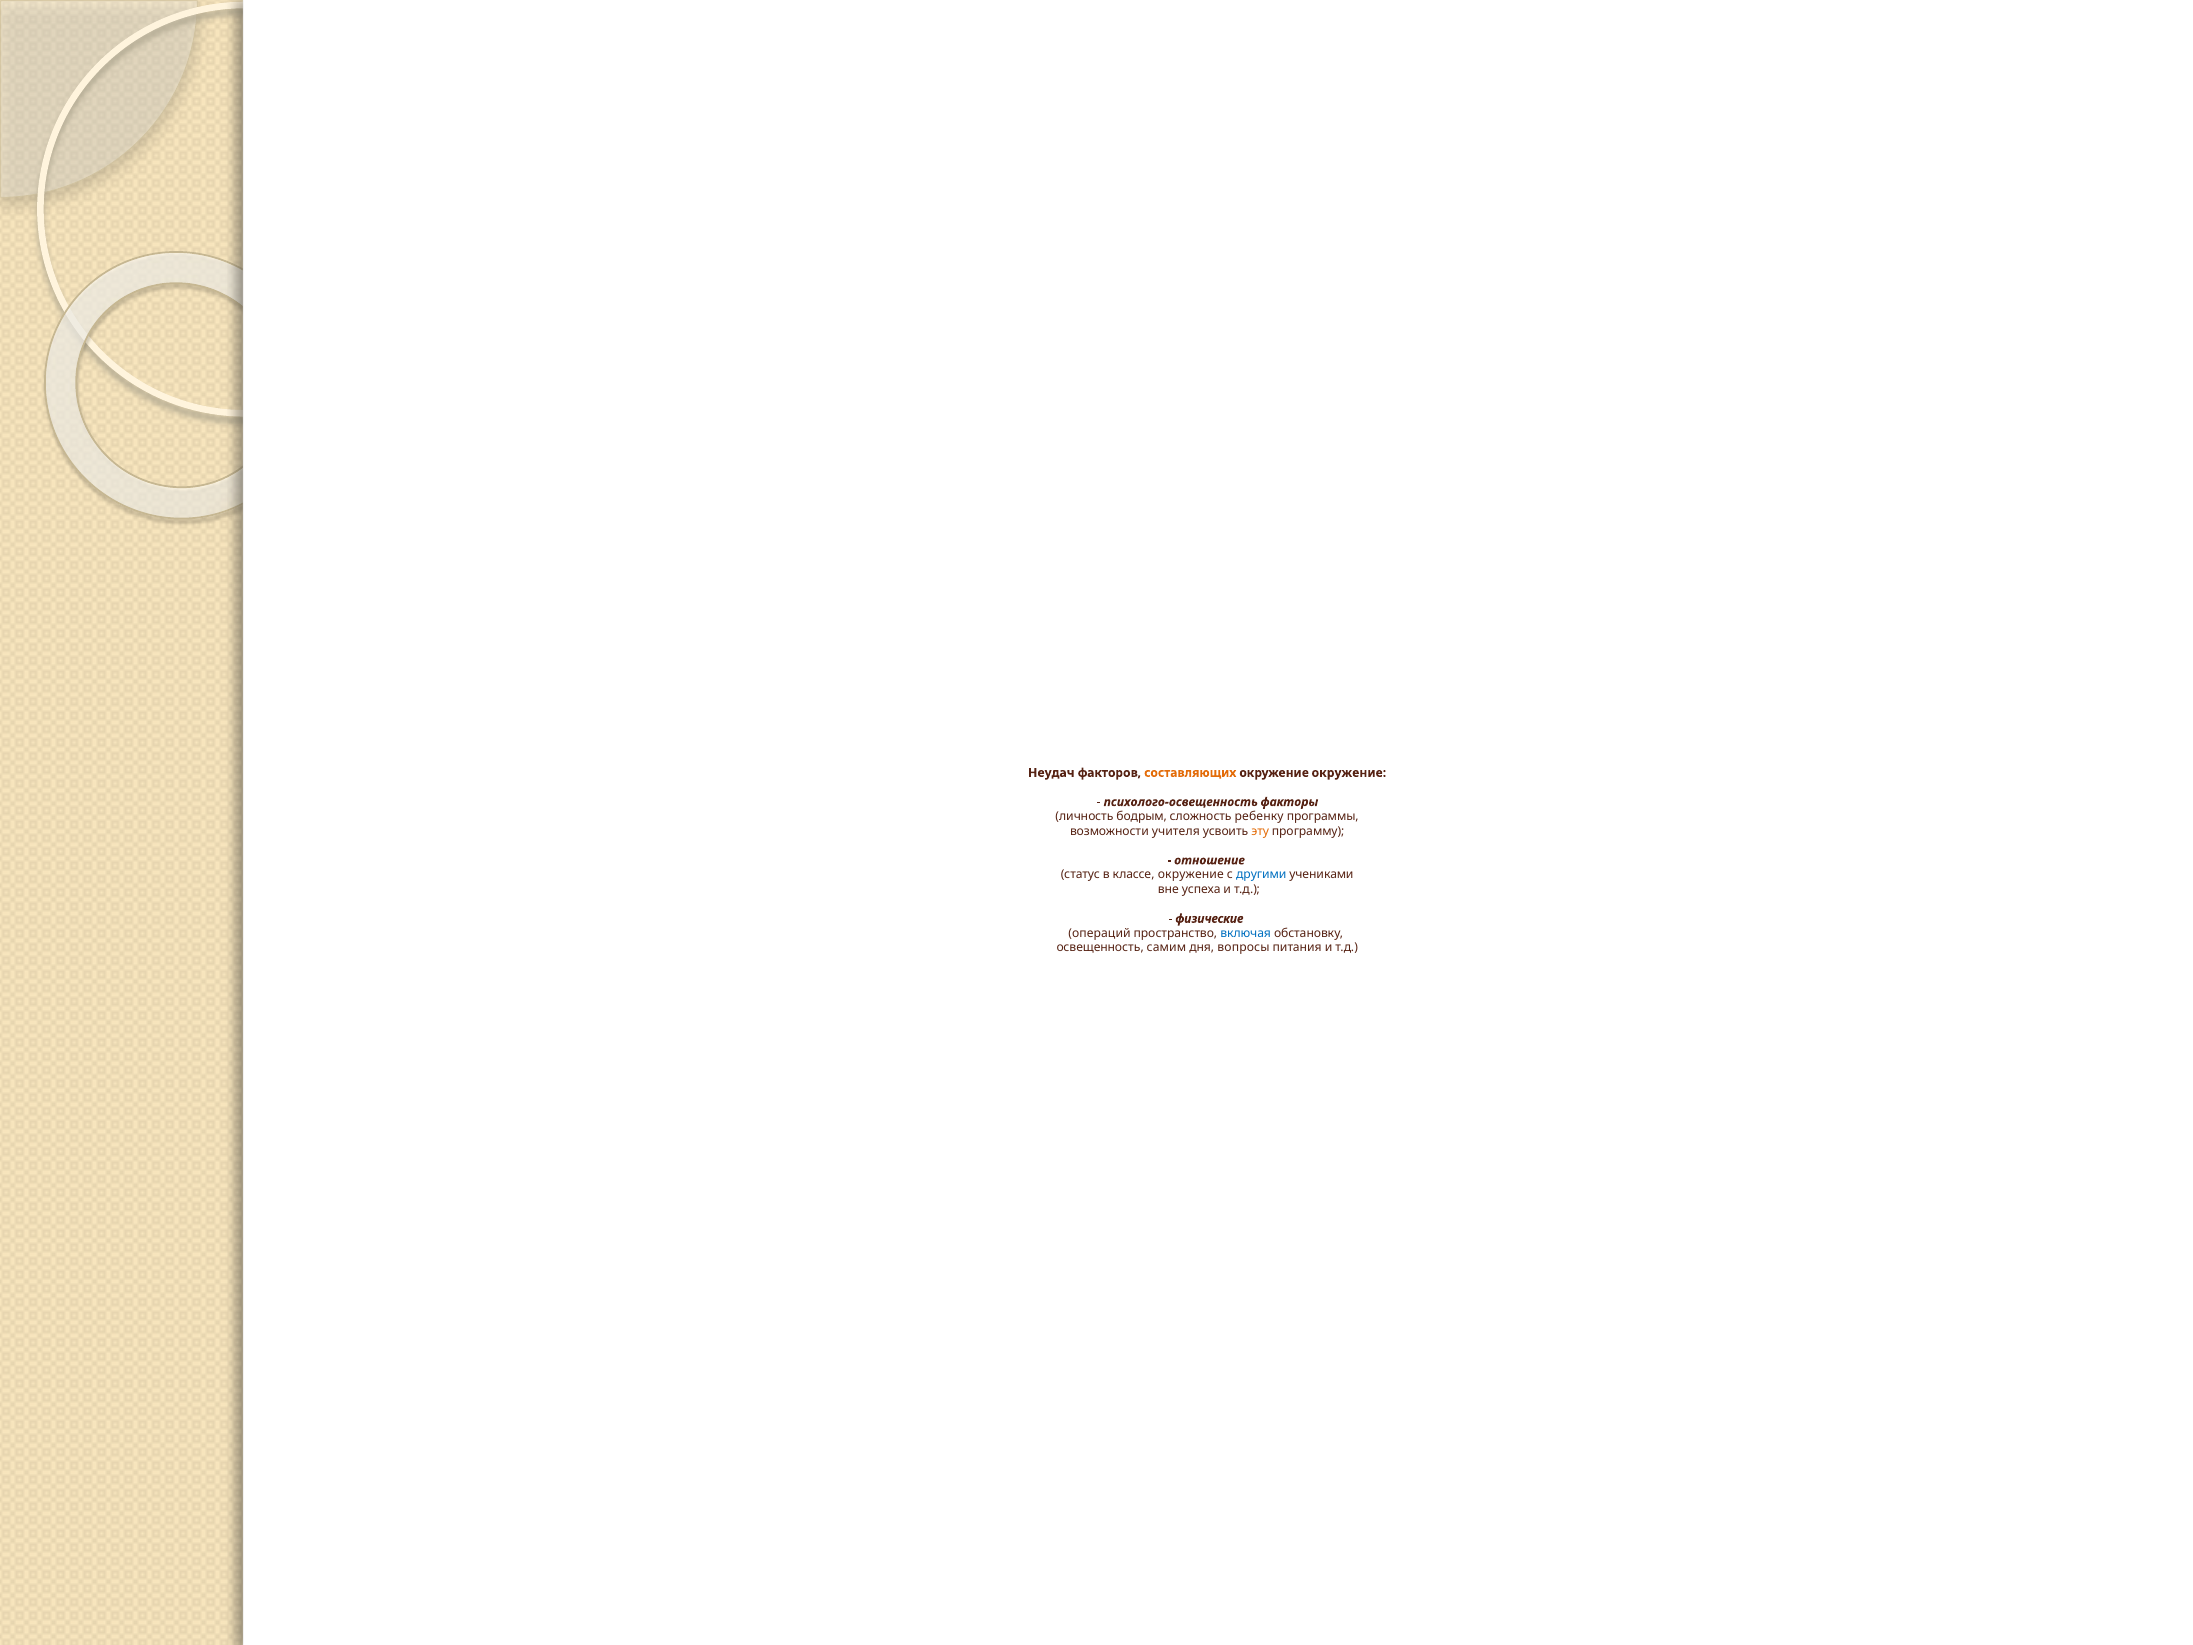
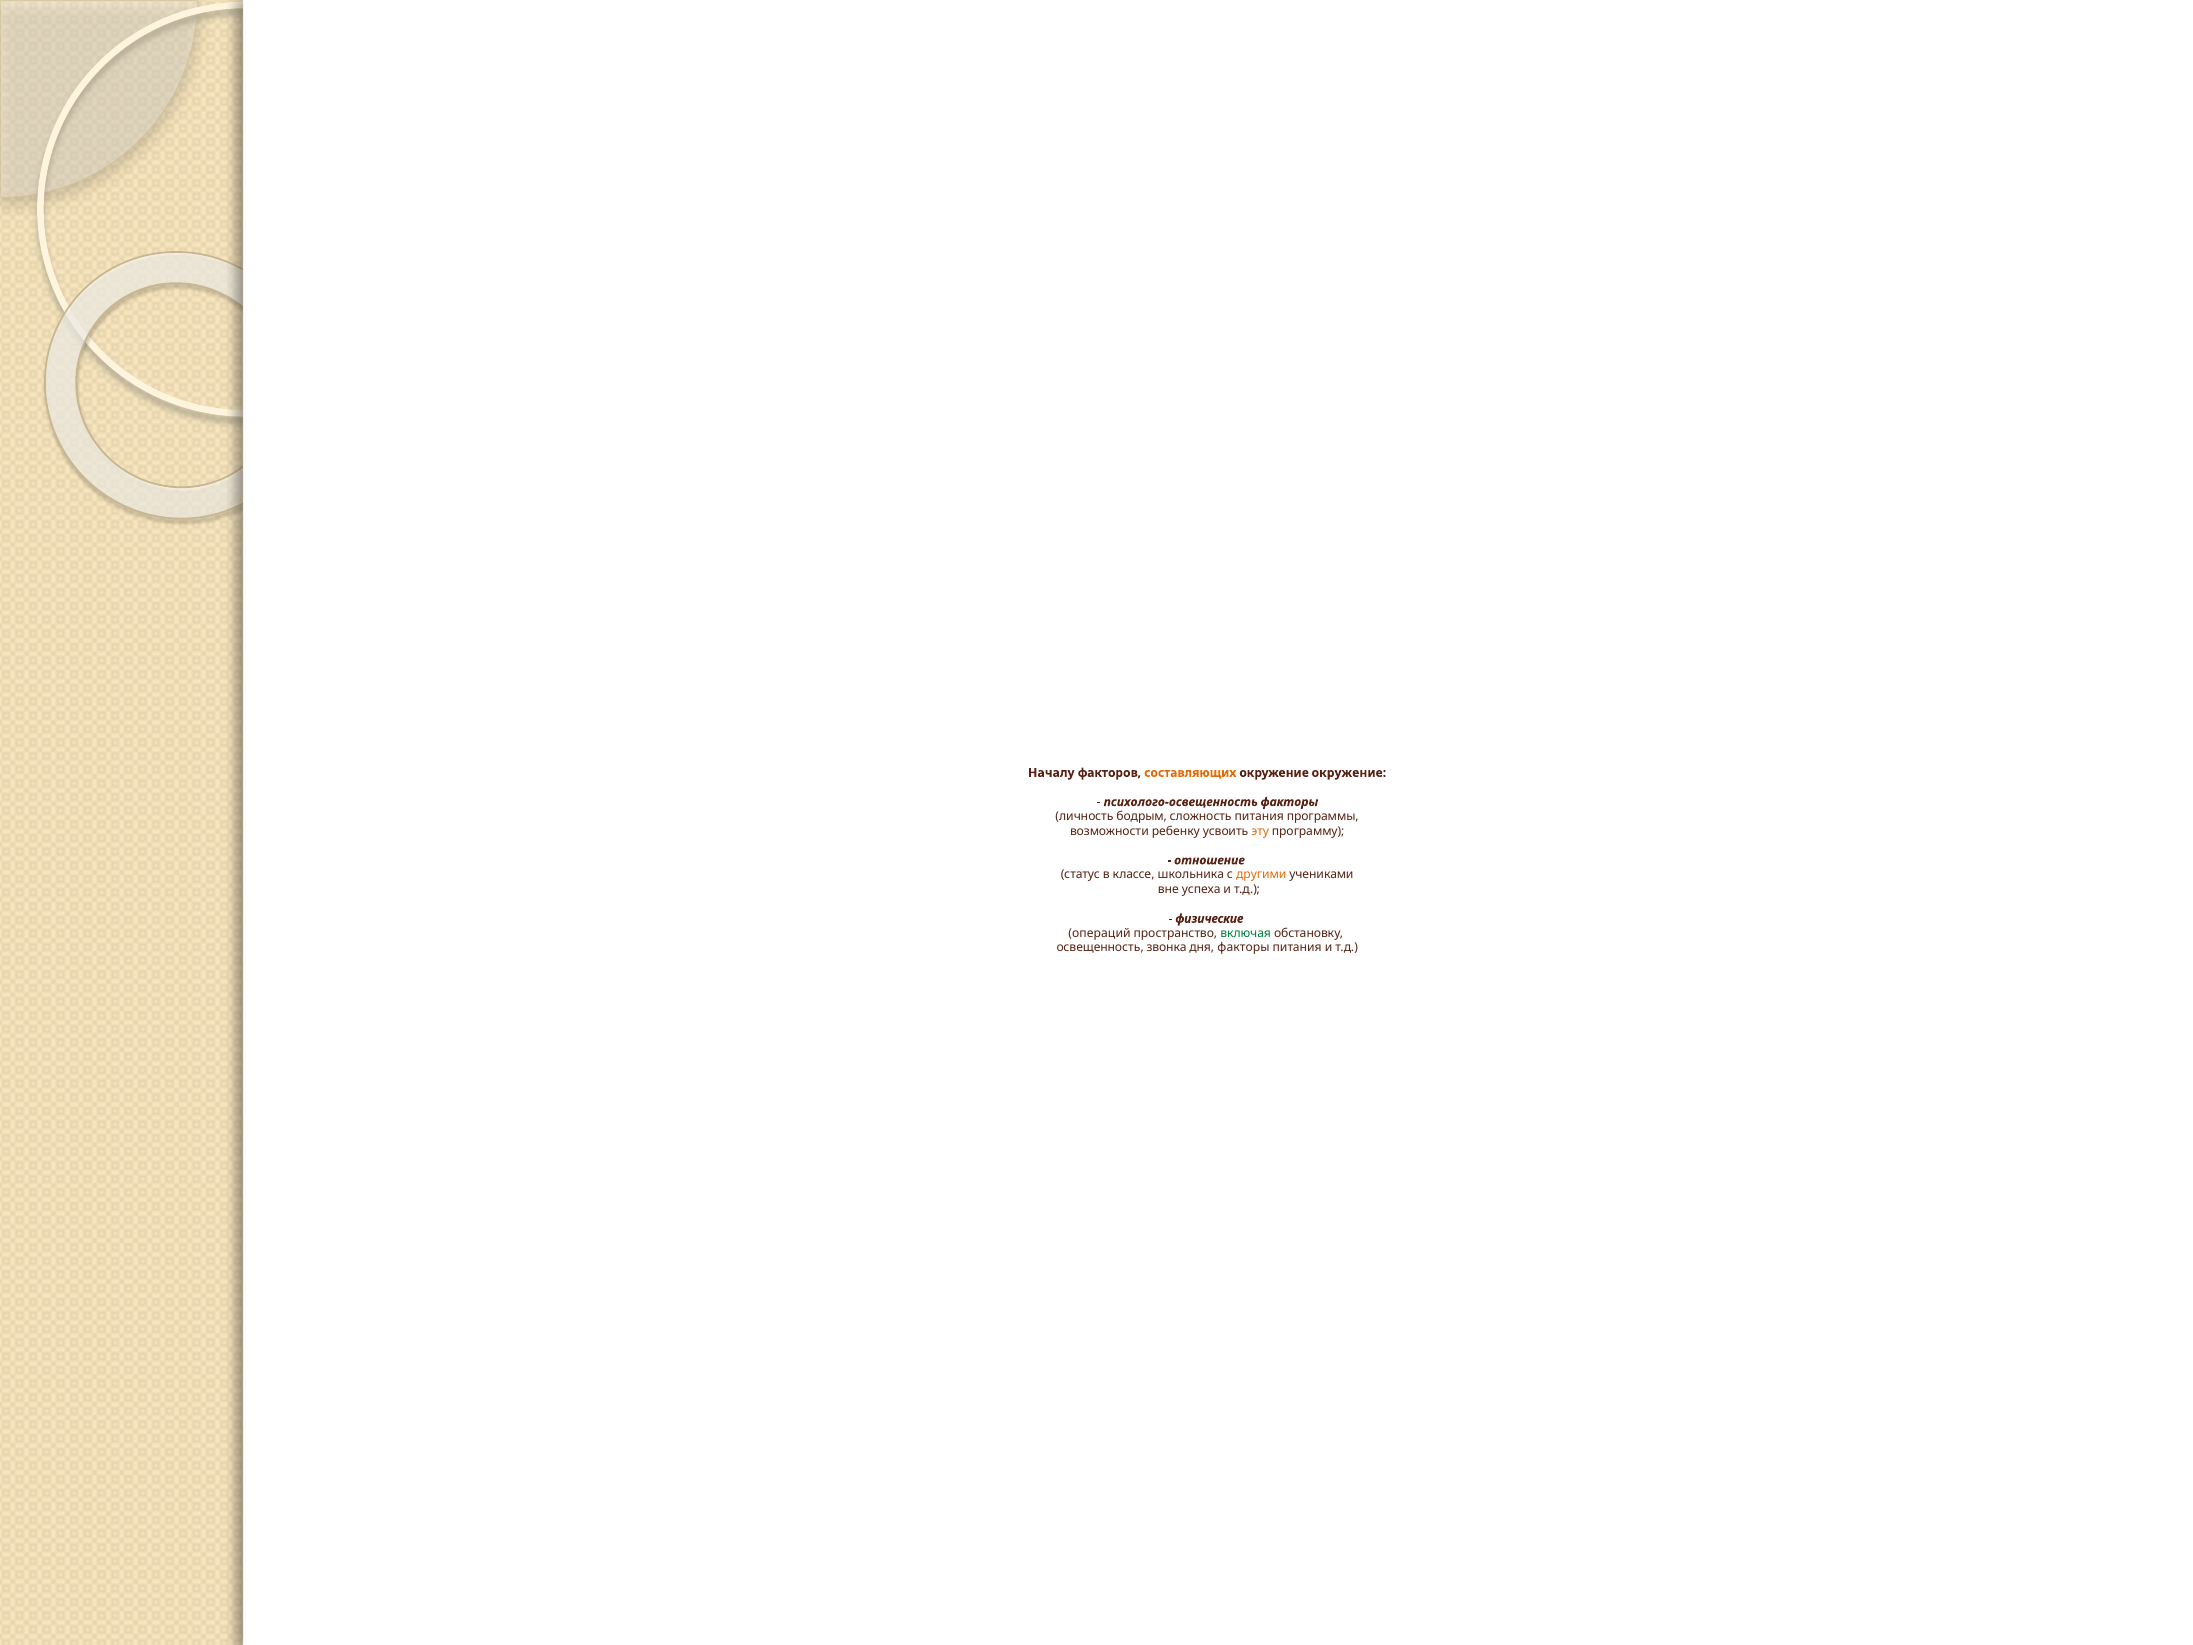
Неудач: Неудач -> Началу
сложность ребенку: ребенку -> питания
учителя: учителя -> ребенку
классе окружение: окружение -> школьника
другими colour: blue -> orange
включая colour: blue -> green
самим: самим -> звонка
дня вопросы: вопросы -> факторы
